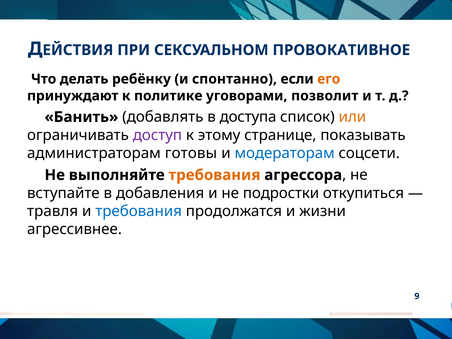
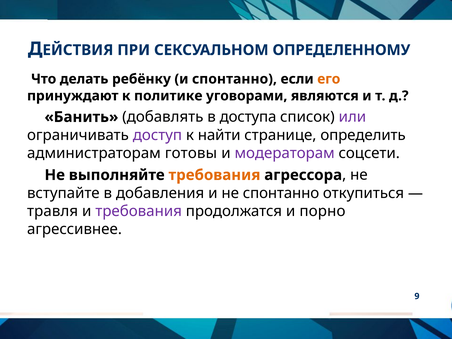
ПРОВОКАТИВНОЕ: ПРОВОКАТИВНОЕ -> ОПРЕДЕЛЕННОМУ
позволит: позволит -> являются
или colour: orange -> purple
этому: этому -> найти
показывать: показывать -> определить
модераторам colour: blue -> purple
не подростки: подростки -> спонтанно
требования at (139, 211) colour: blue -> purple
жизни: жизни -> порно
